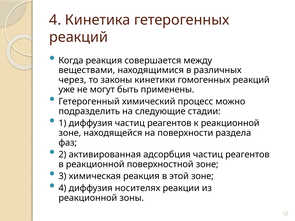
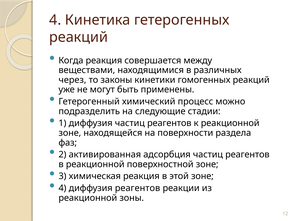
диффузия носителях: носителях -> реагентов
